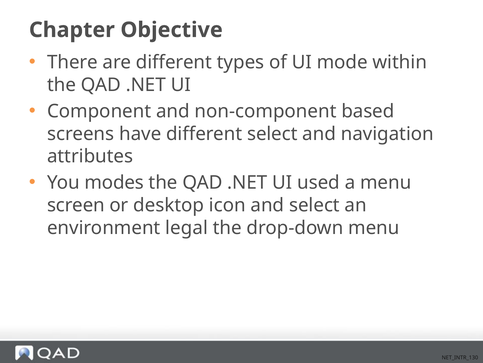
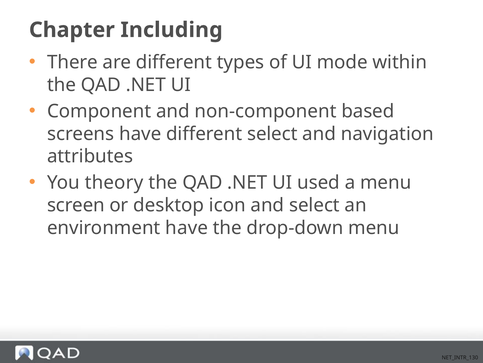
Objective: Objective -> Including
modes: modes -> theory
environment legal: legal -> have
